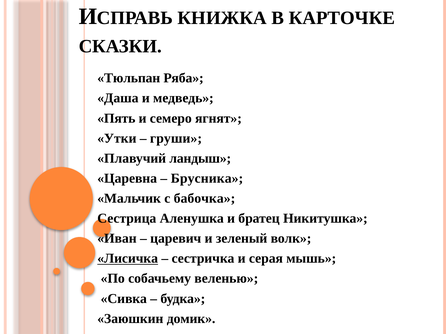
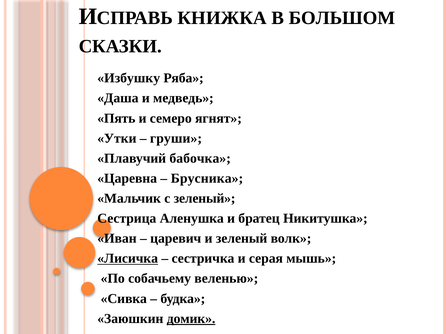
КАРТОЧКЕ: КАРТОЧКЕ -> БОЛЬШОМ
Тюльпан: Тюльпан -> Избушку
ландыш: ландыш -> бабочка
с бабочка: бабочка -> зеленый
домик underline: none -> present
